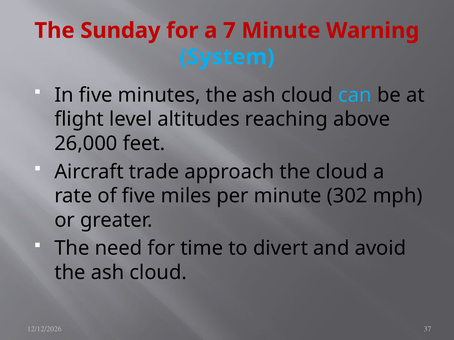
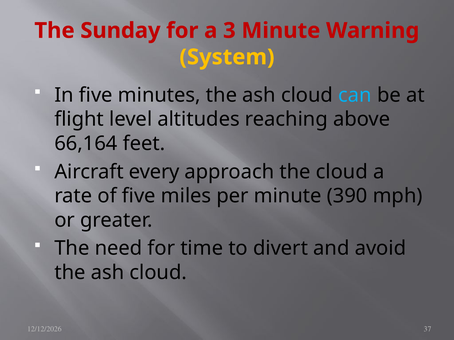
7: 7 -> 3
System colour: light blue -> yellow
26,000: 26,000 -> 66,164
trade: trade -> every
302: 302 -> 390
